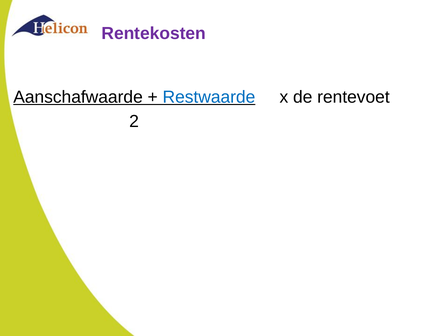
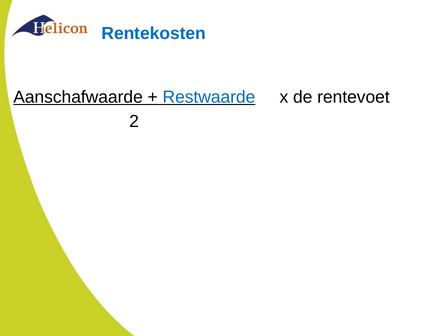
Rentekosten colour: purple -> blue
